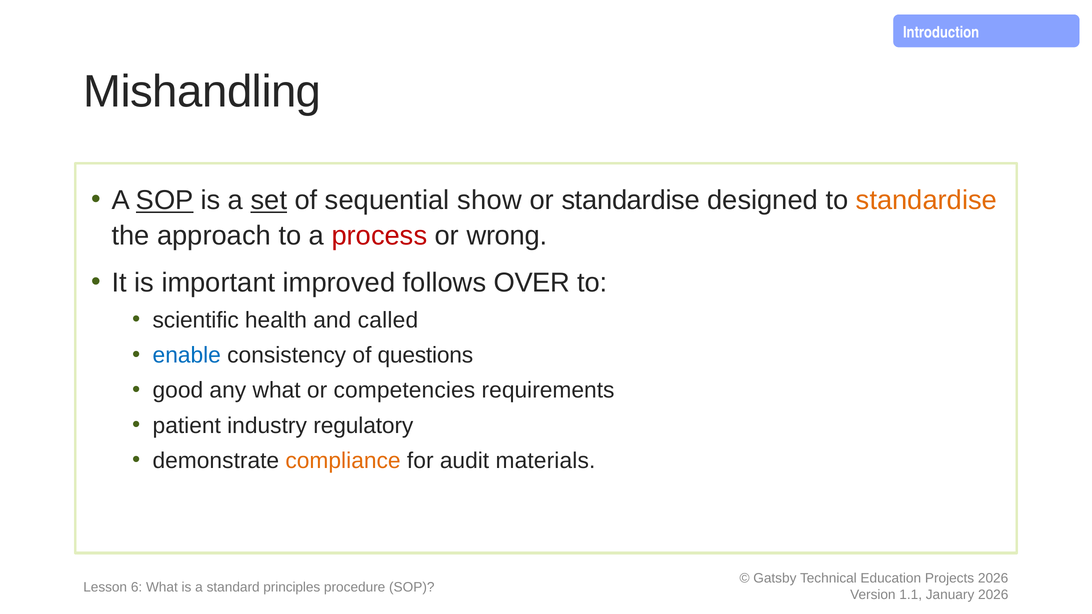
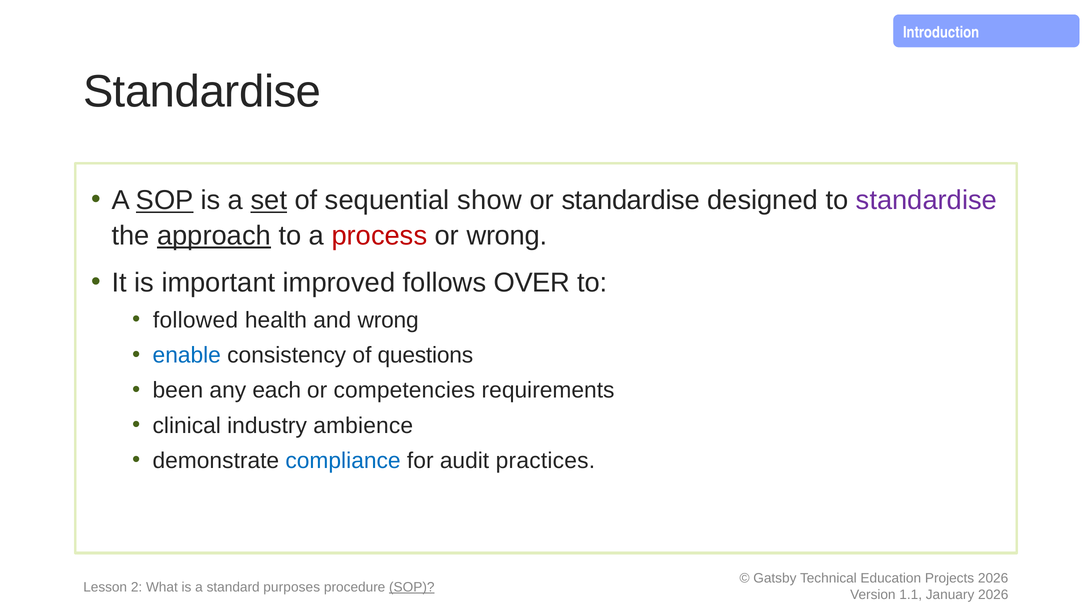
Mishandling at (202, 92): Mishandling -> Standardise
standardise at (926, 201) colour: orange -> purple
approach underline: none -> present
scientific: scientific -> followed
and called: called -> wrong
good: good -> been
any what: what -> each
patient: patient -> clinical
regulatory: regulatory -> ambience
compliance colour: orange -> blue
materials: materials -> practices
6: 6 -> 2
principles: principles -> purposes
SOP at (412, 587) underline: none -> present
